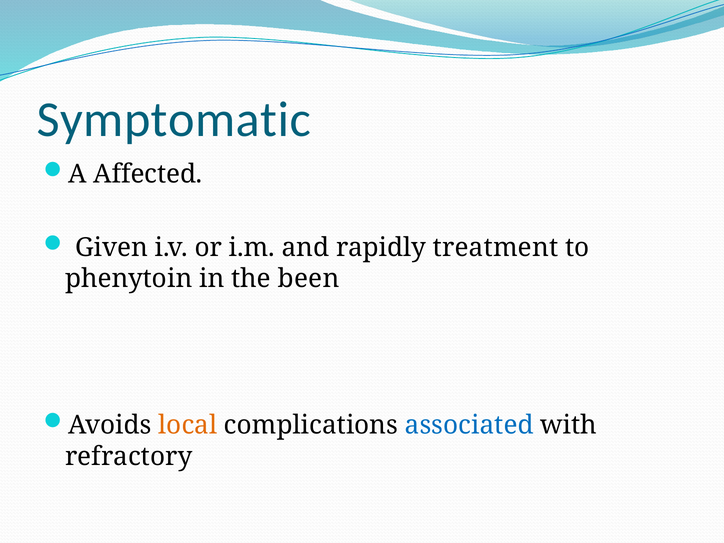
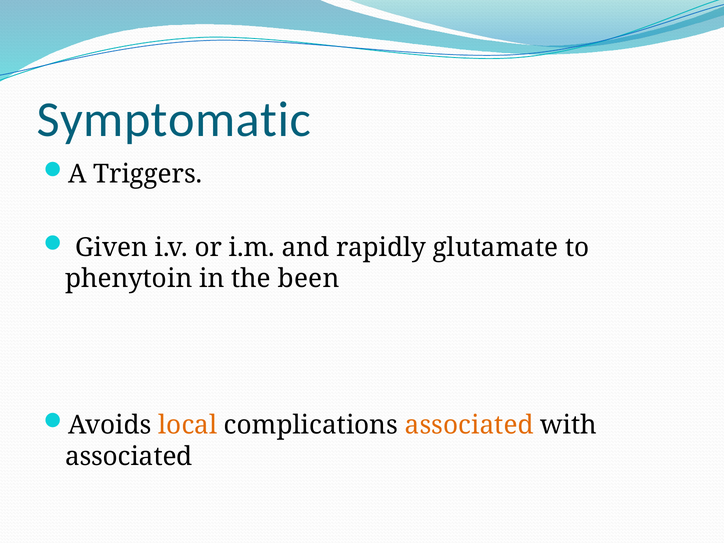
Affected: Affected -> Triggers
treatment: treatment -> glutamate
associated at (469, 425) colour: blue -> orange
refractory at (129, 456): refractory -> associated
